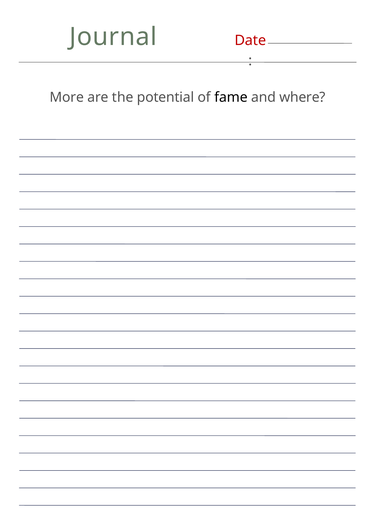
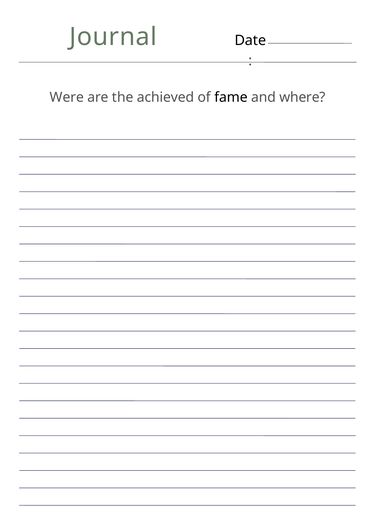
Date colour: red -> black
More: More -> Were
potential: potential -> achieved
